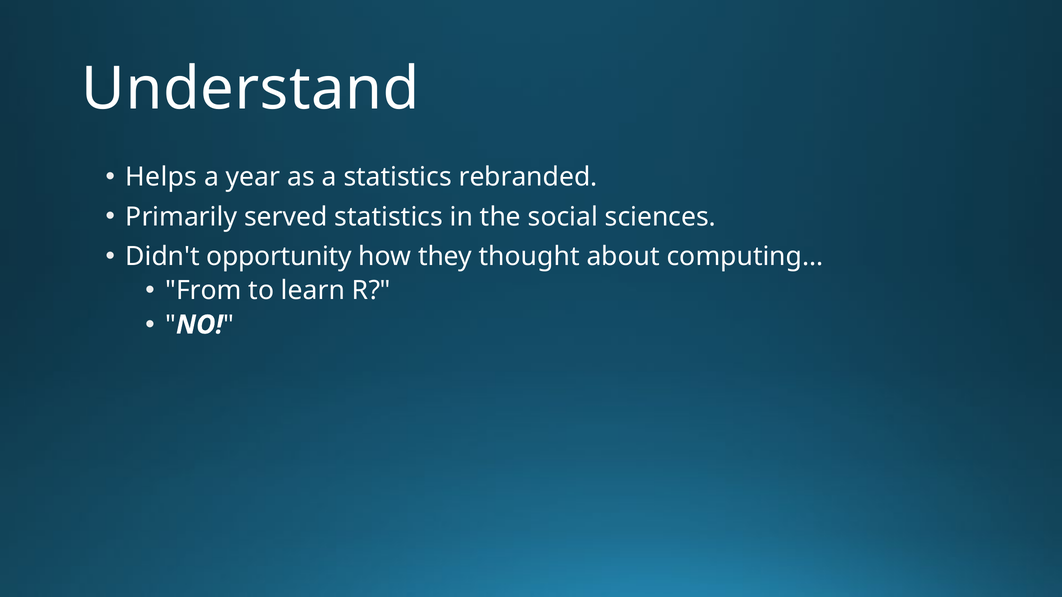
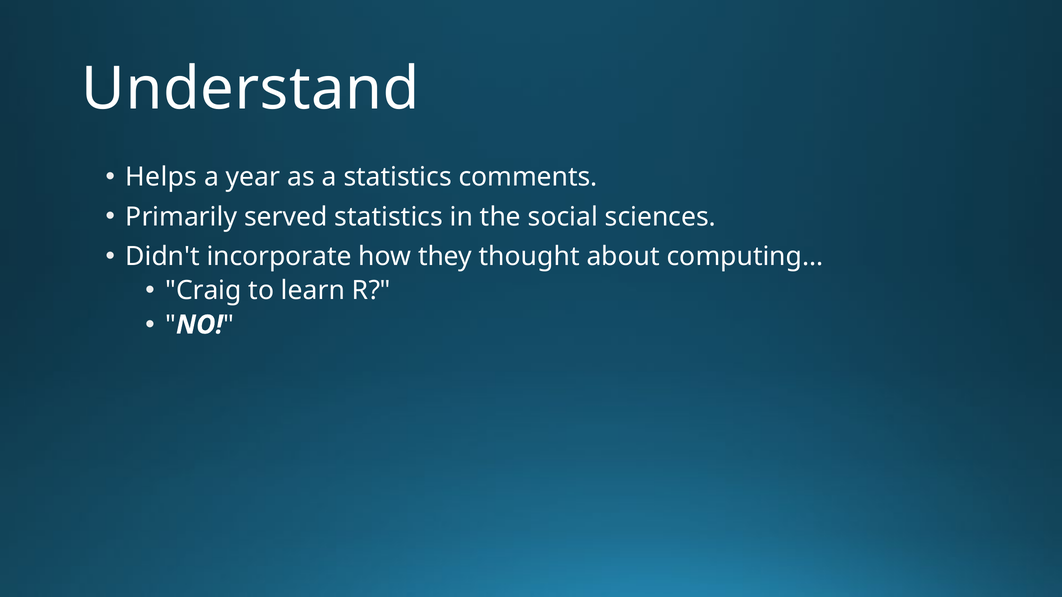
rebranded: rebranded -> comments
opportunity: opportunity -> incorporate
From: From -> Craig
